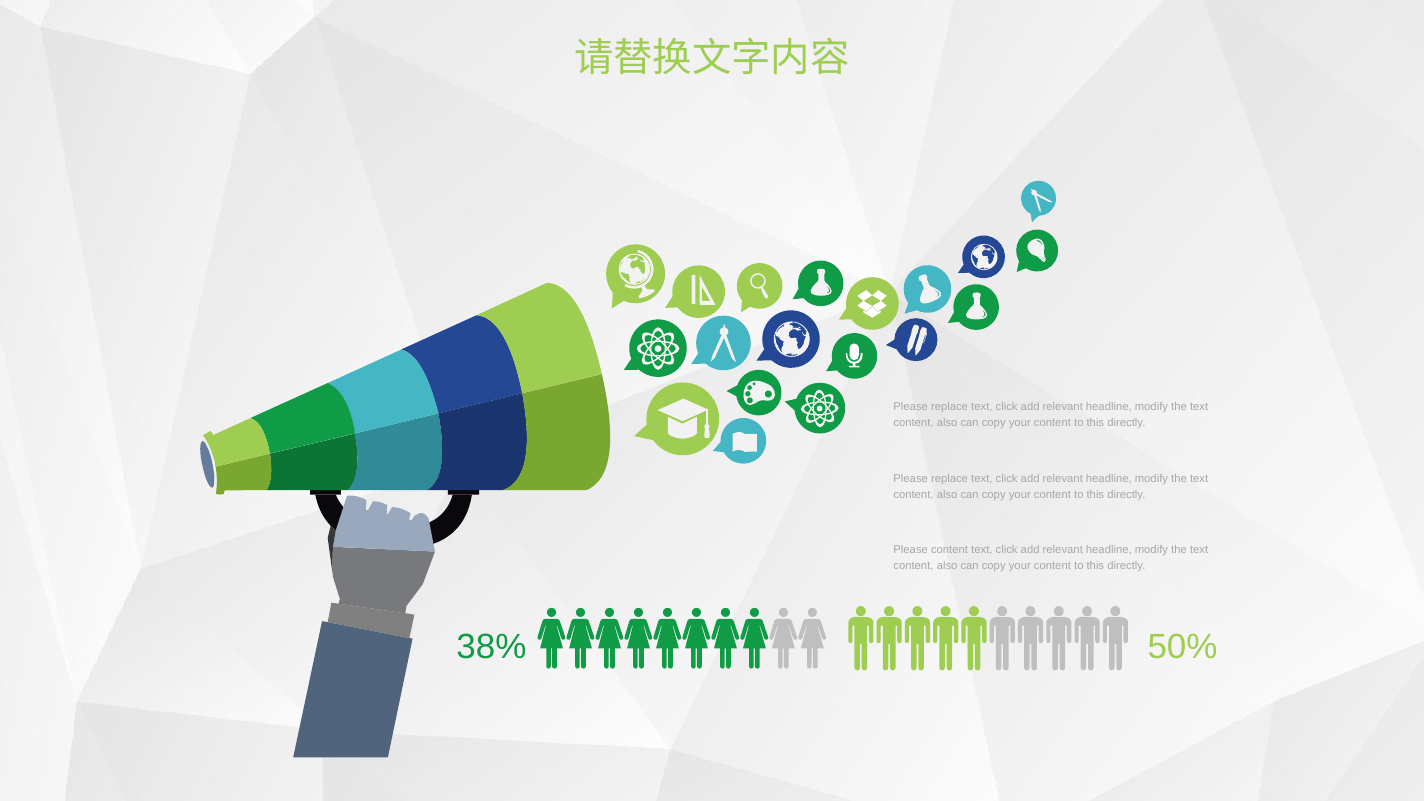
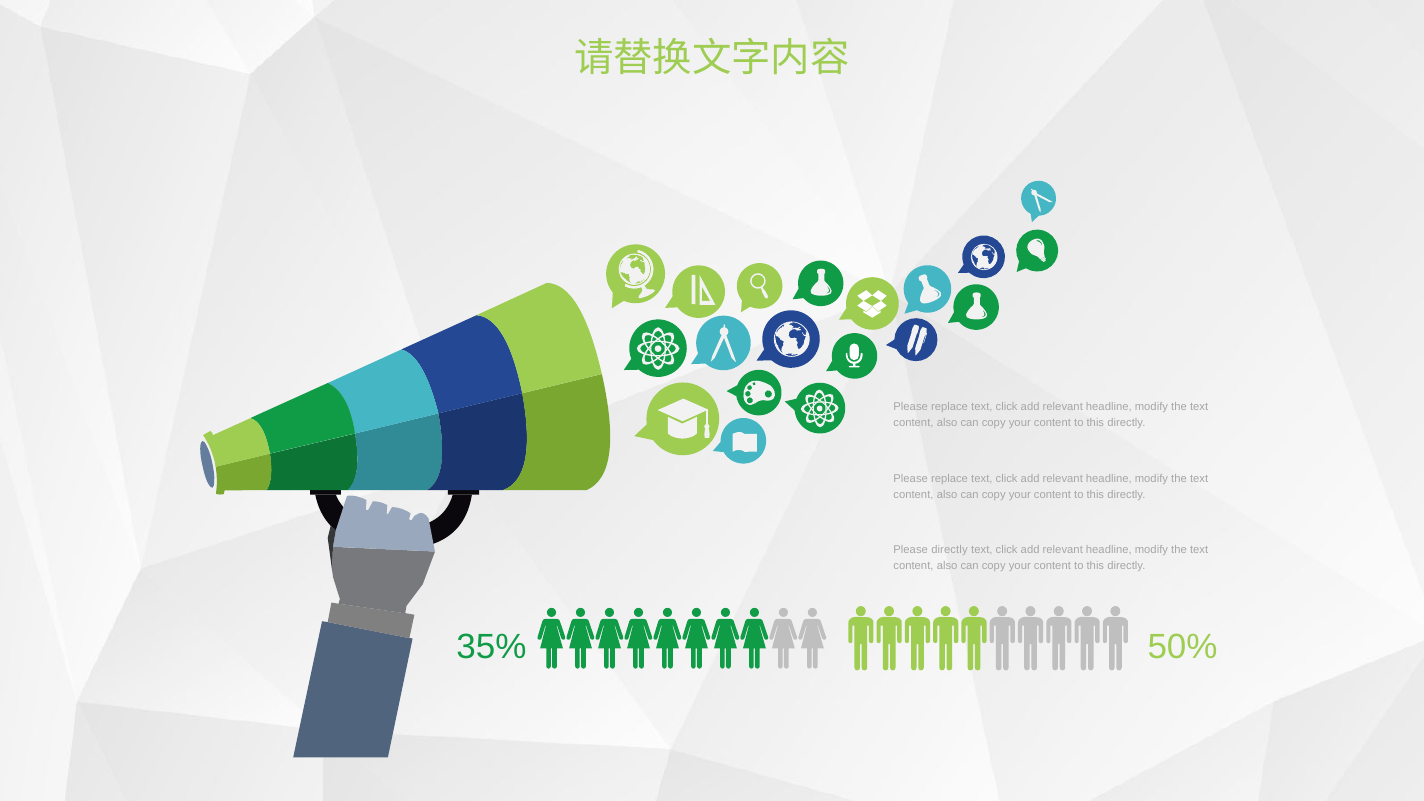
Please content: content -> directly
38%: 38% -> 35%
